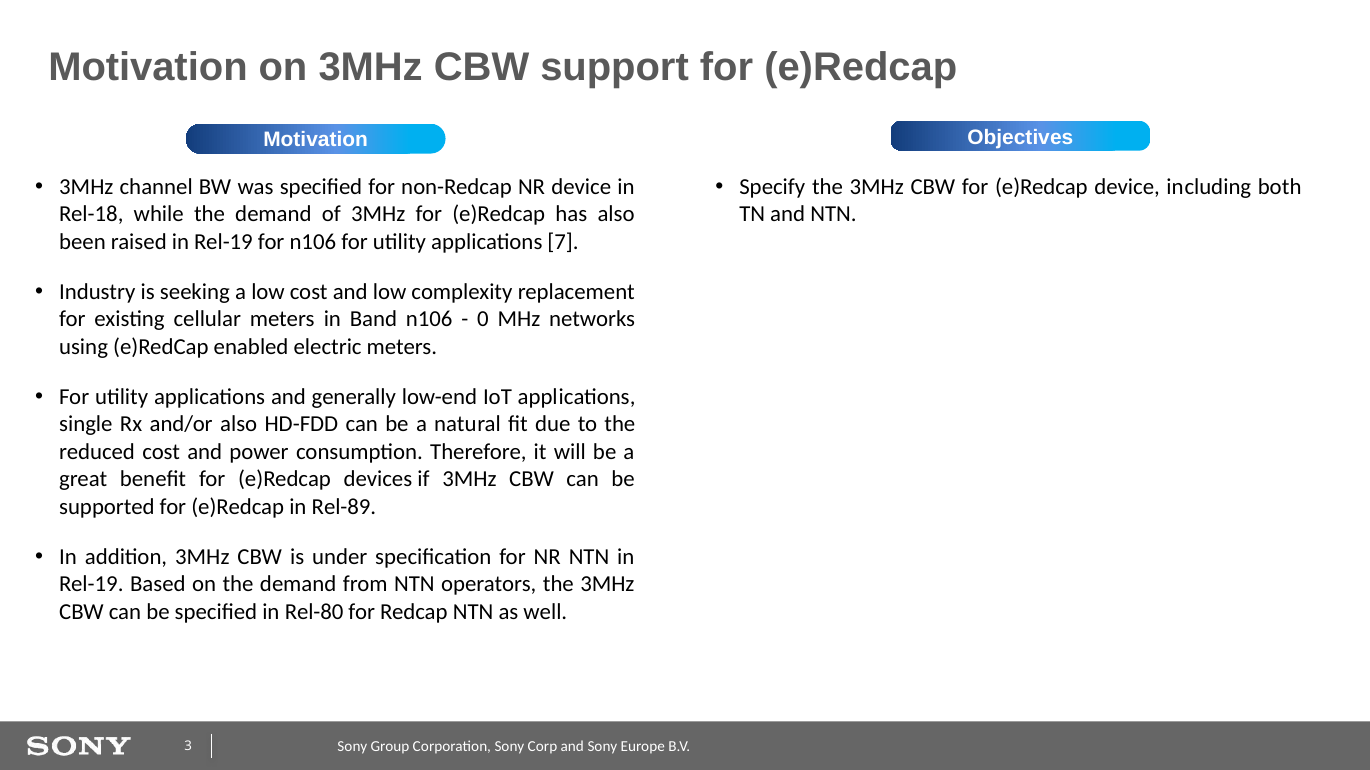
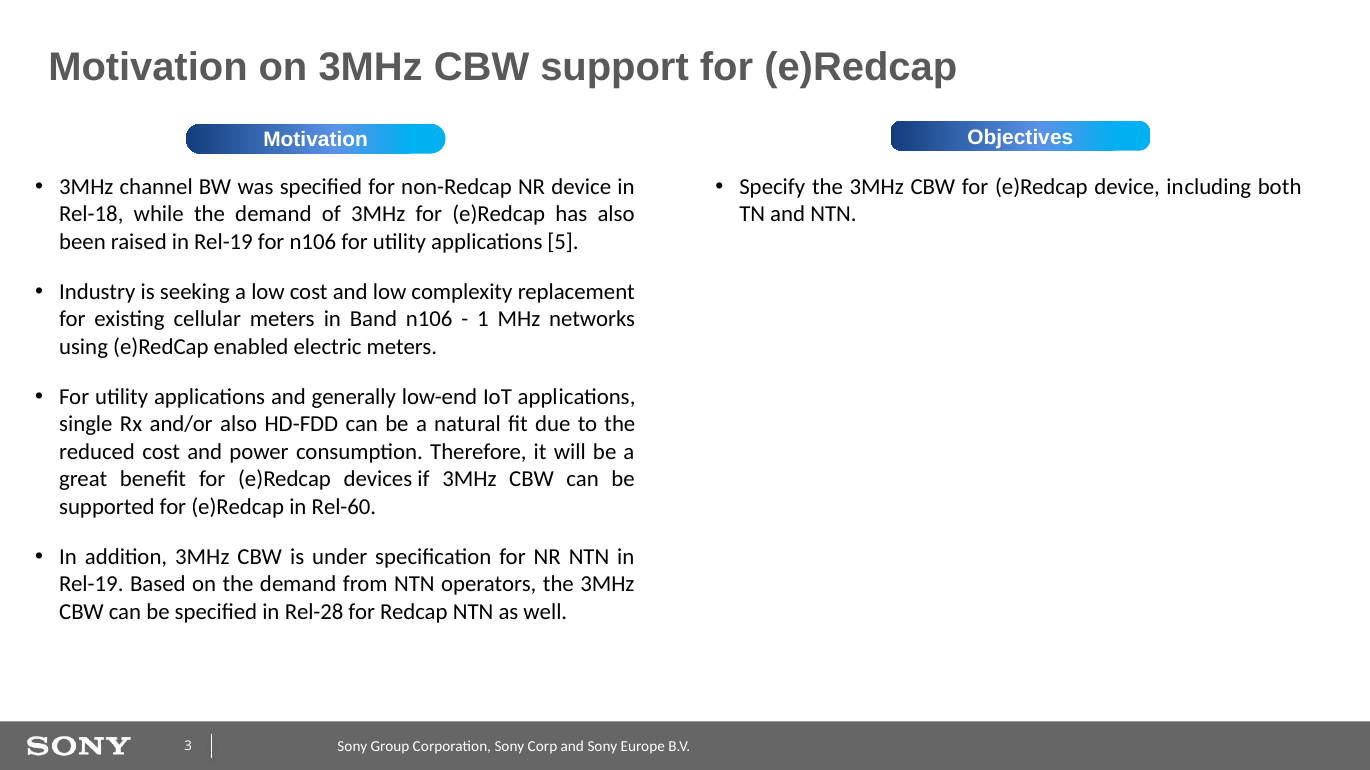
7: 7 -> 5
0: 0 -> 1
Rel-89: Rel-89 -> Rel-60
Rel-80: Rel-80 -> Rel-28
